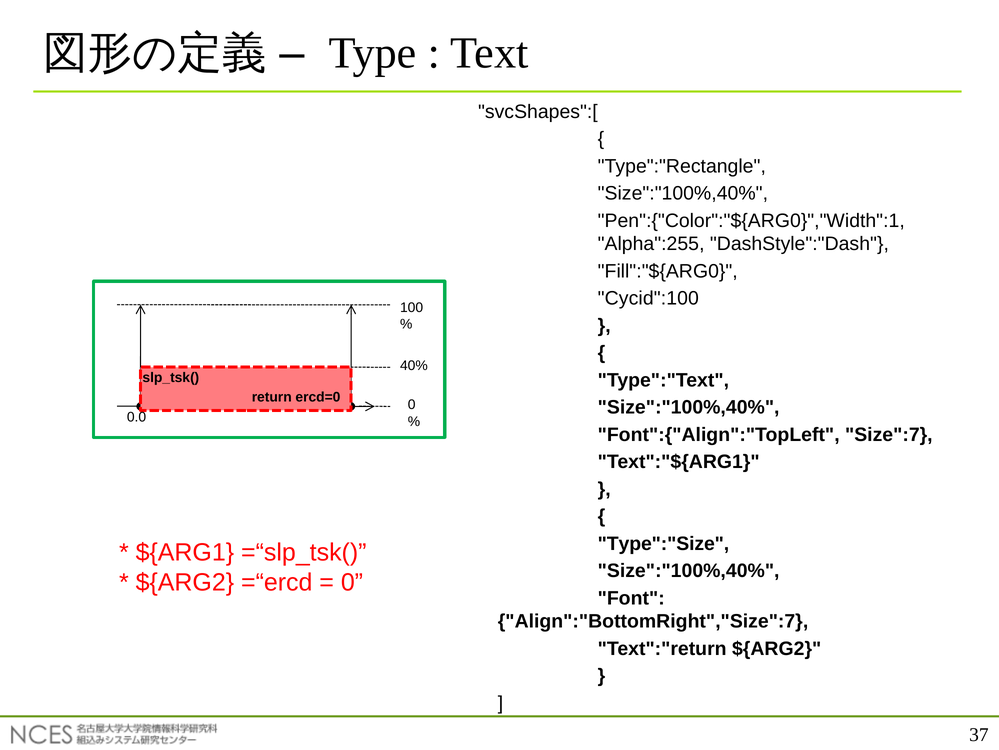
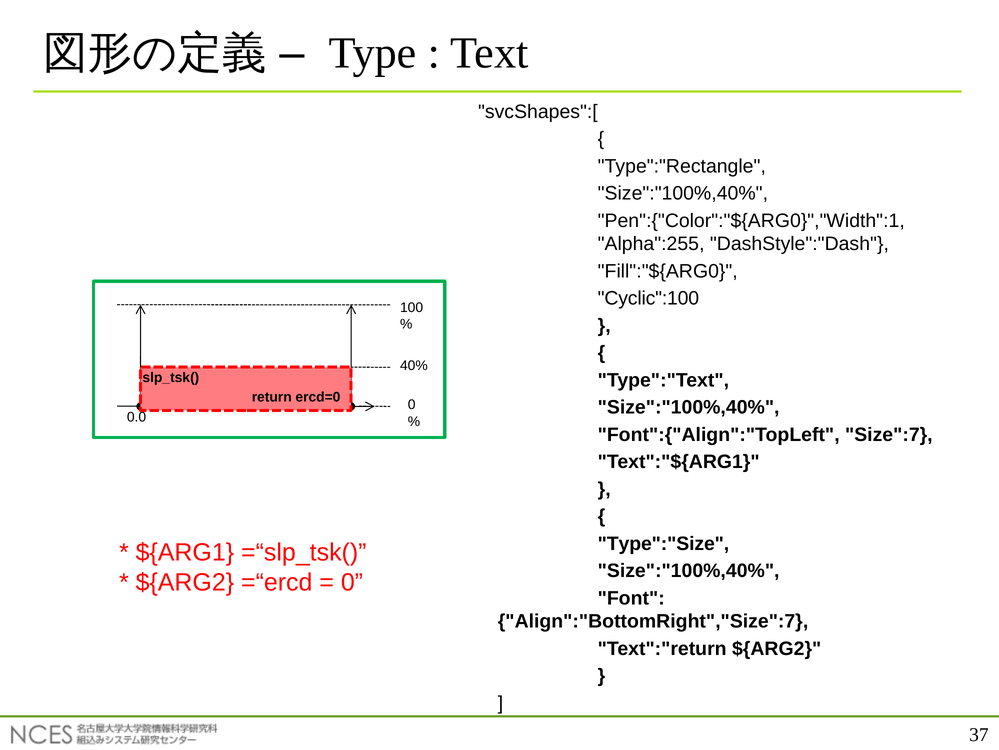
Cycid":100: Cycid":100 -> Cyclic":100
